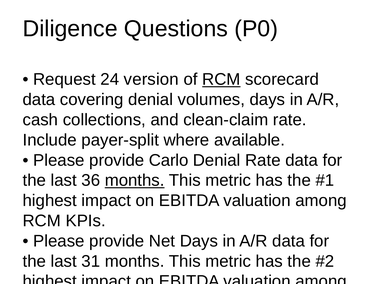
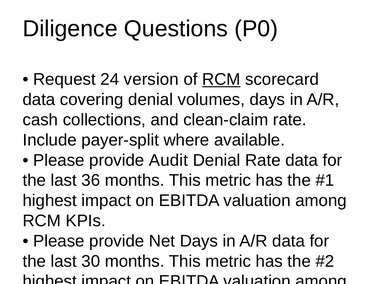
Carlo: Carlo -> Audit
months at (135, 180) underline: present -> none
31: 31 -> 30
